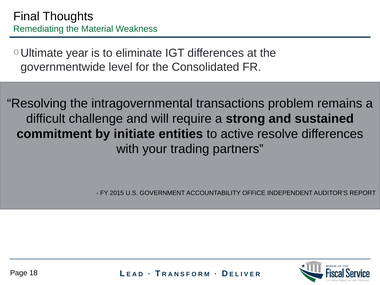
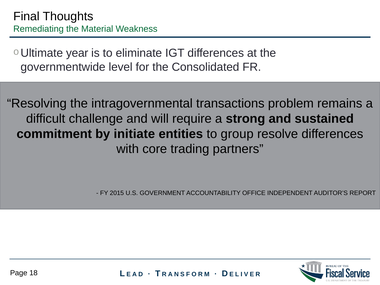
active: active -> group
your: your -> core
